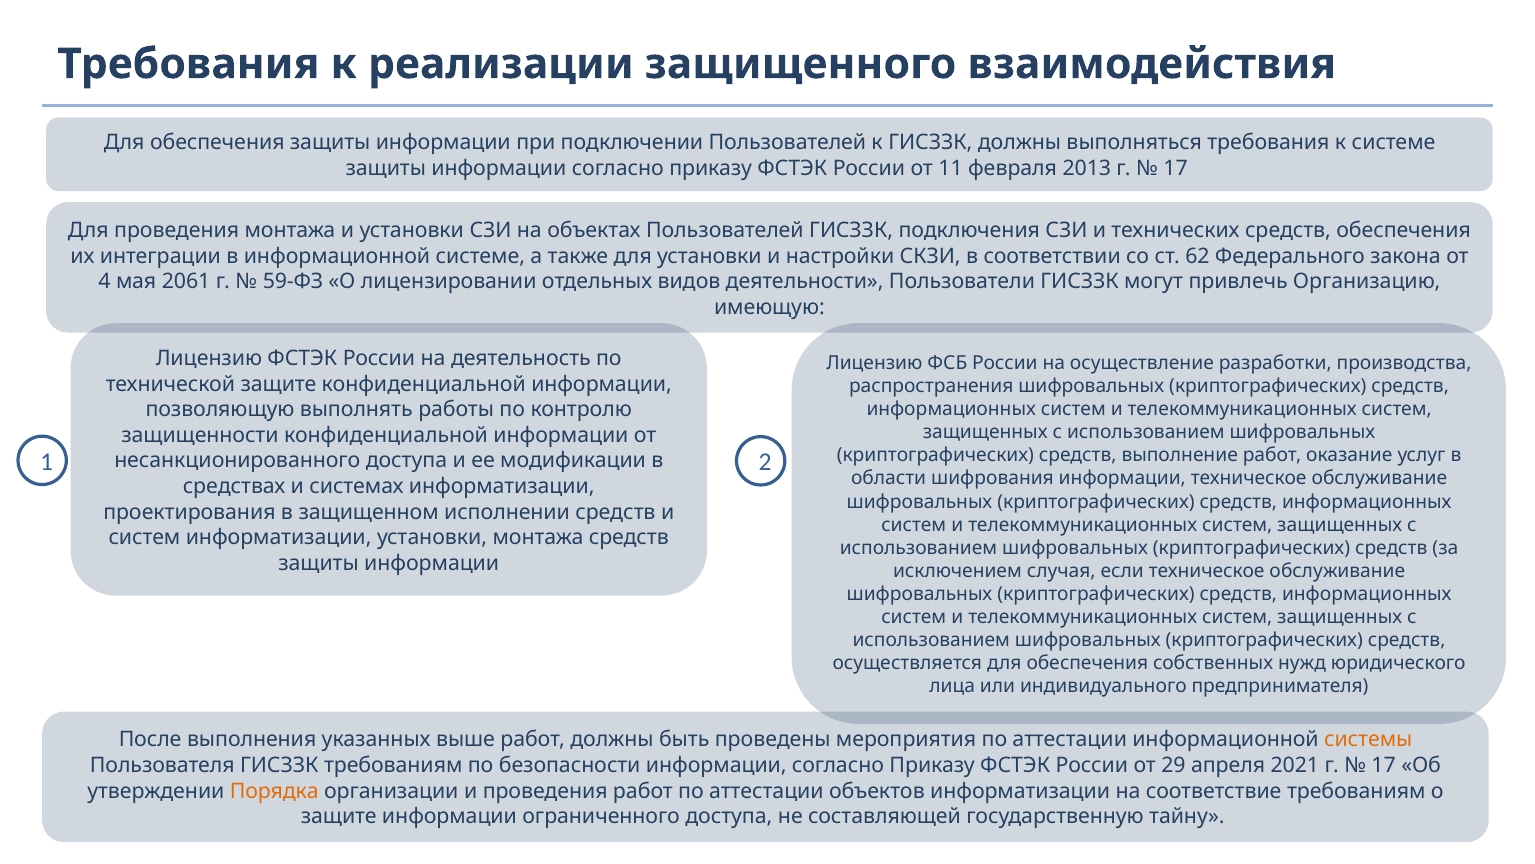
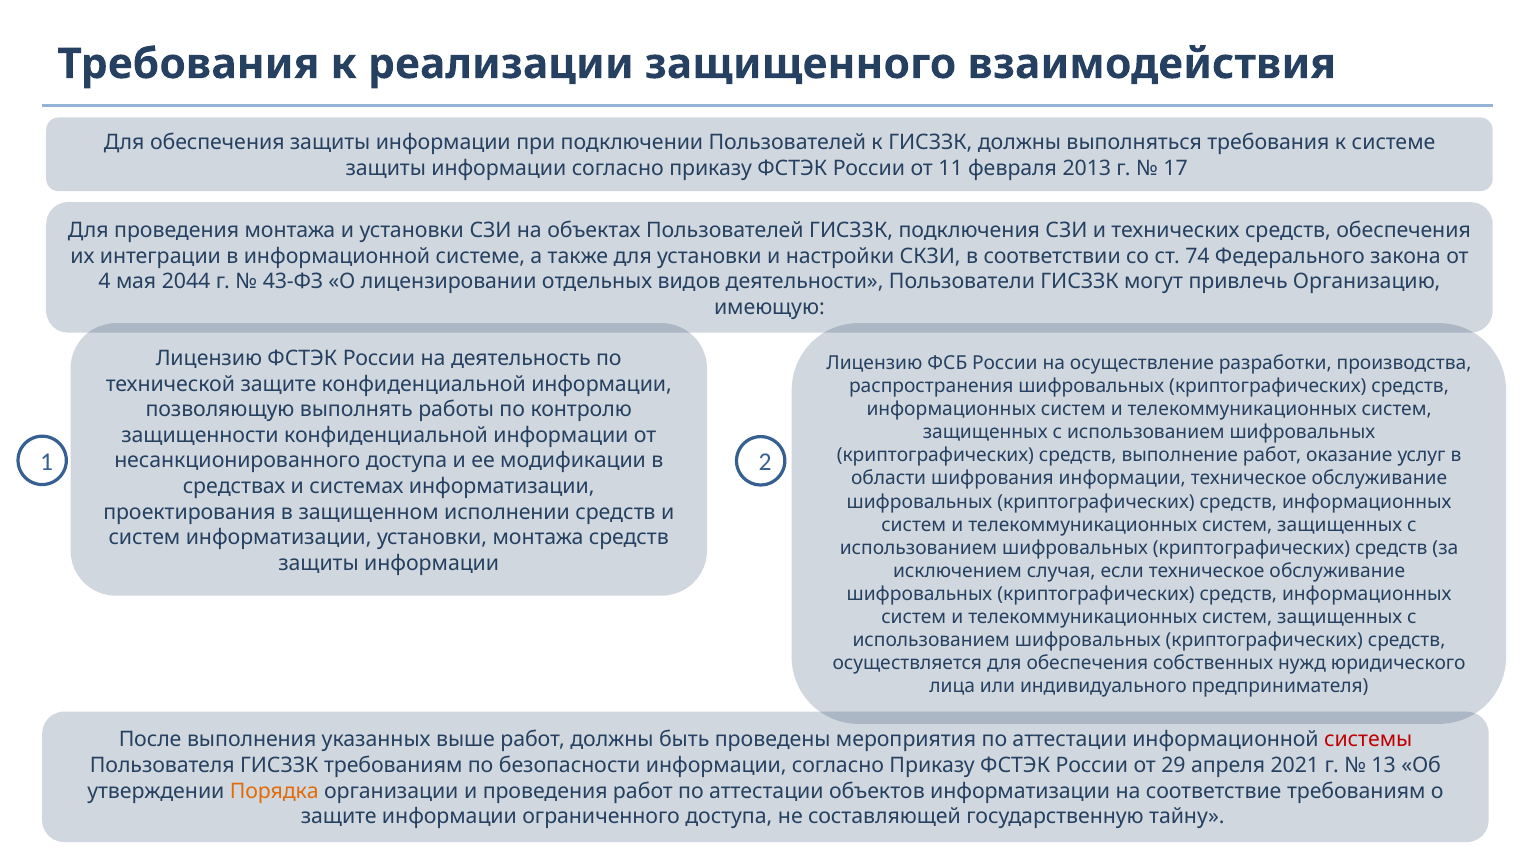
62: 62 -> 74
2061: 2061 -> 2044
59-ФЗ: 59-ФЗ -> 43-ФЗ
системы colour: orange -> red
17 at (1384, 765): 17 -> 13
